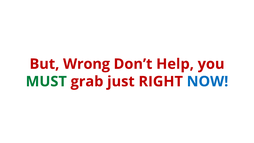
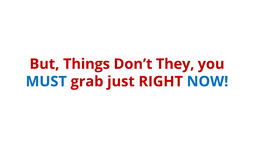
Wrong: Wrong -> Things
Help: Help -> They
MUST colour: green -> blue
